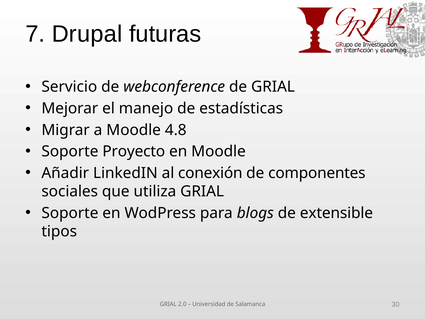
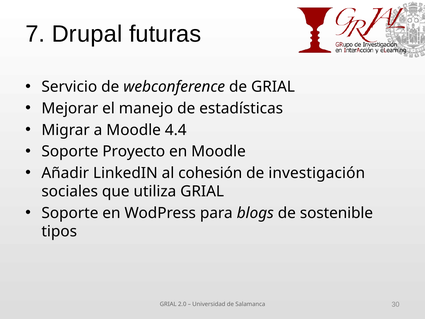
4.8: 4.8 -> 4.4
conexión: conexión -> cohesión
componentes: componentes -> investigación
extensible: extensible -> sostenible
